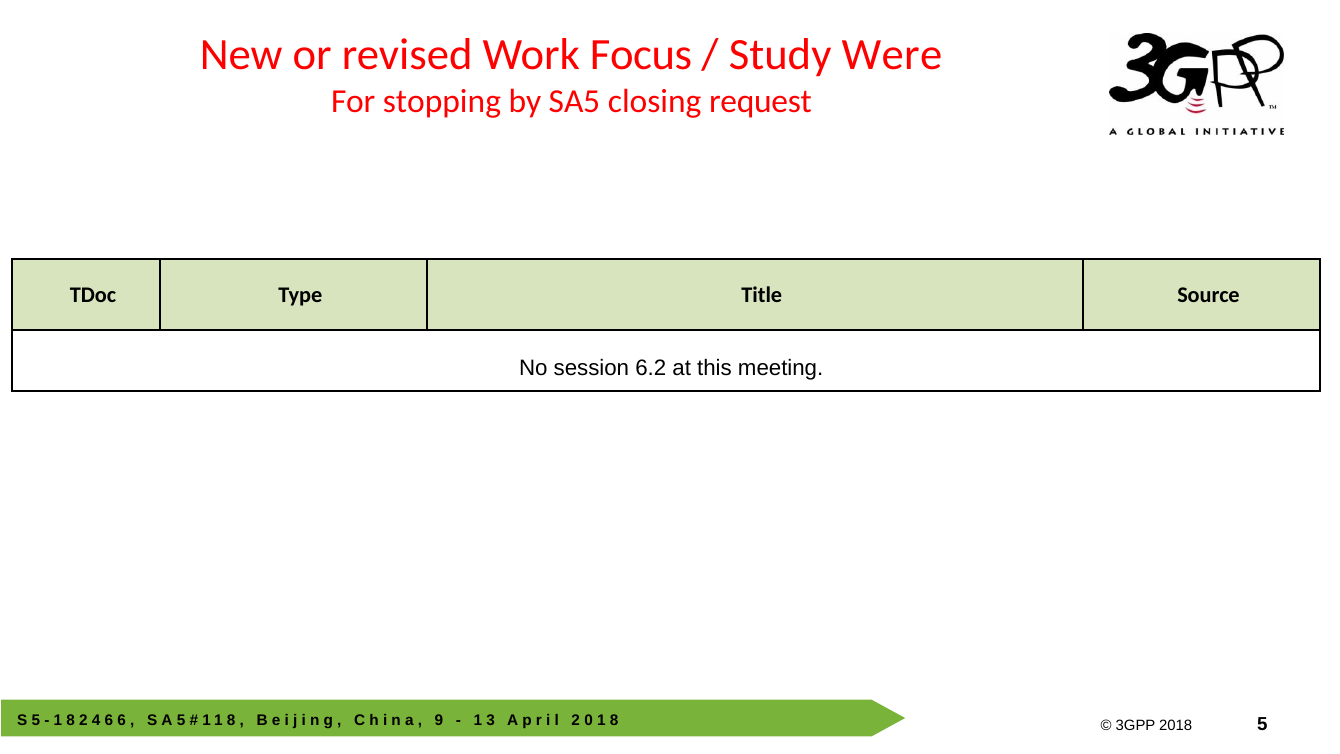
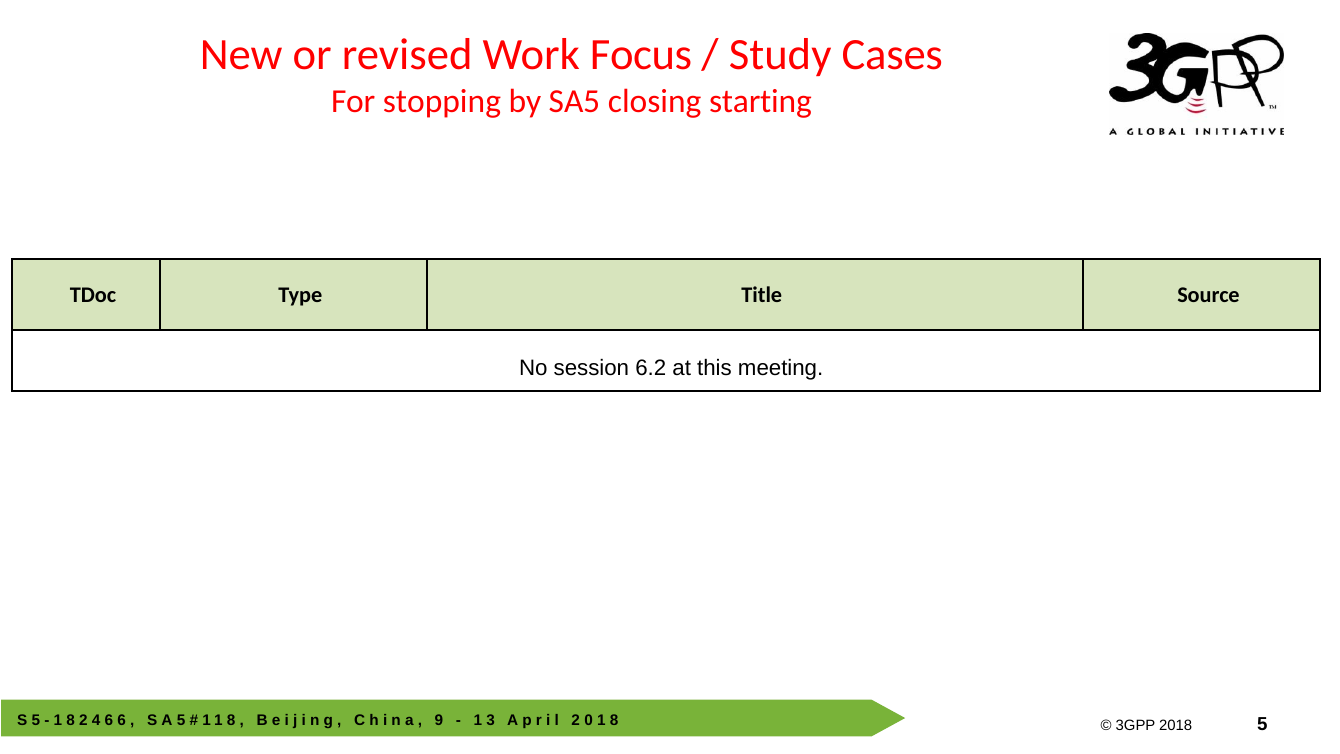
Were: Were -> Cases
request: request -> starting
